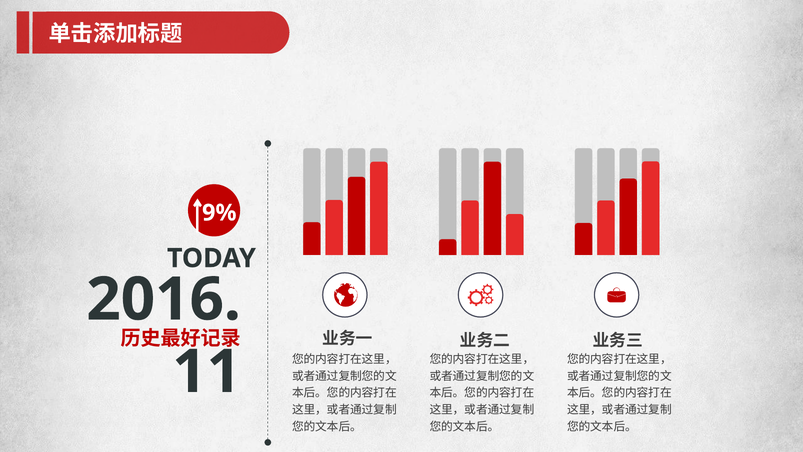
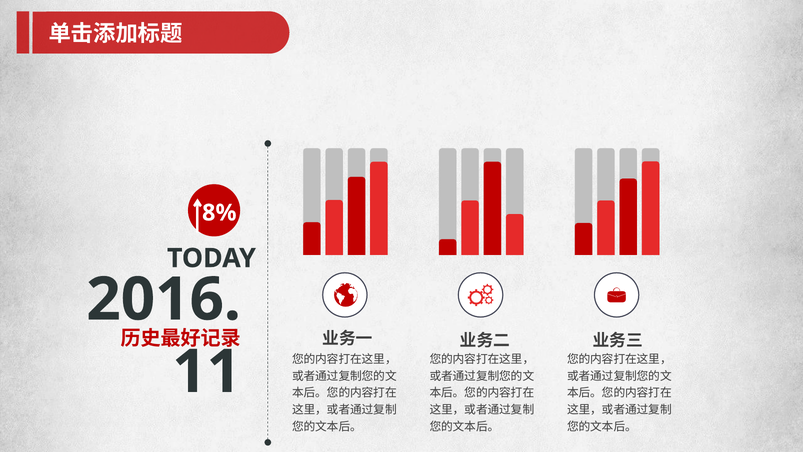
9%: 9% -> 8%
